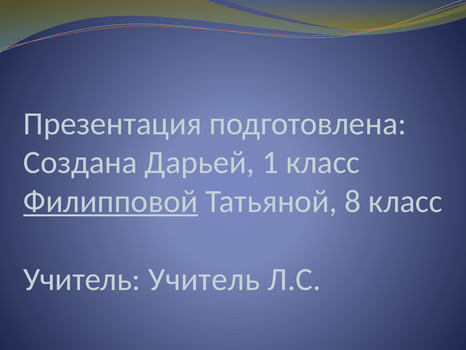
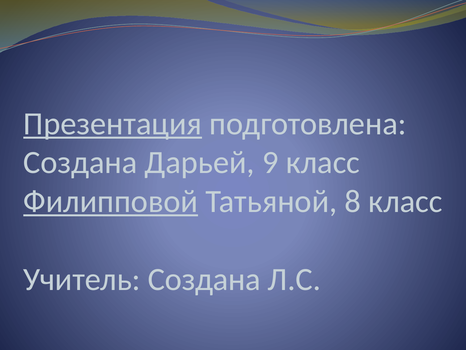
Презентация underline: none -> present
1: 1 -> 9
Учитель Учитель: Учитель -> Создана
